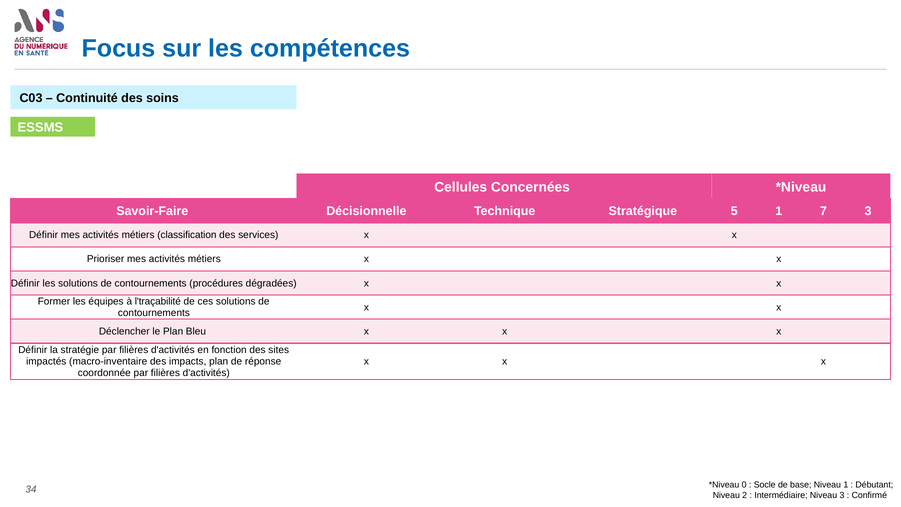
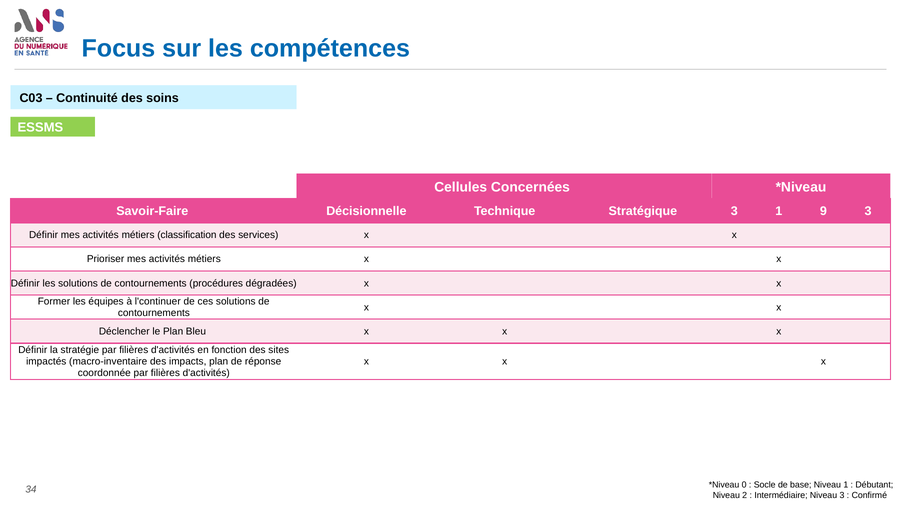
Stratégique 5: 5 -> 3
7: 7 -> 9
l'traçabilité: l'traçabilité -> l'continuer
